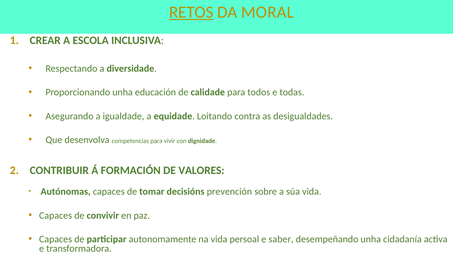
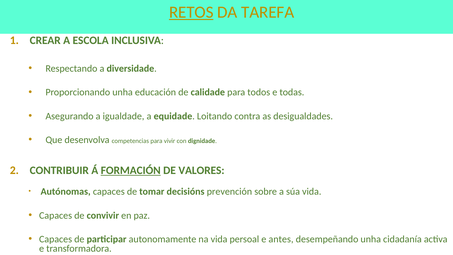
MORAL: MORAL -> TAREFA
FORMACIÓN underline: none -> present
saber: saber -> antes
